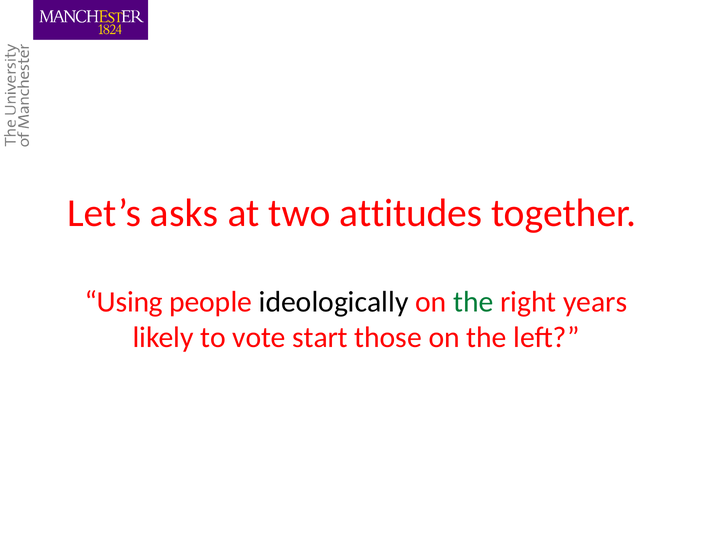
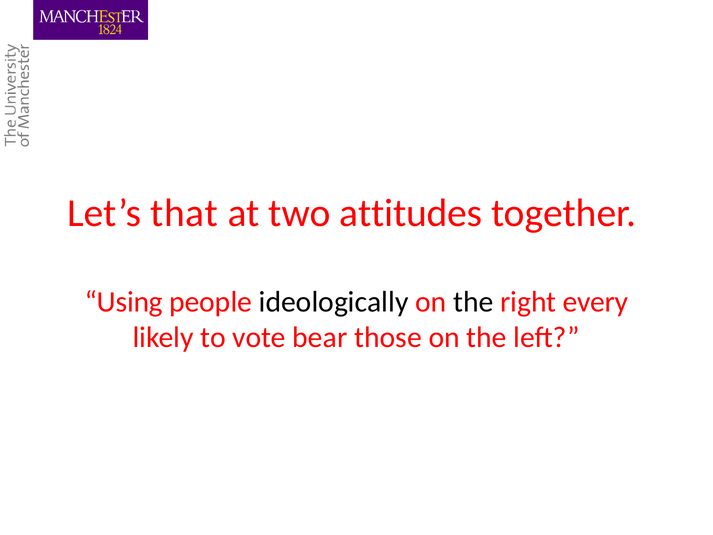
asks: asks -> that
the at (473, 302) colour: green -> black
years: years -> every
start: start -> bear
